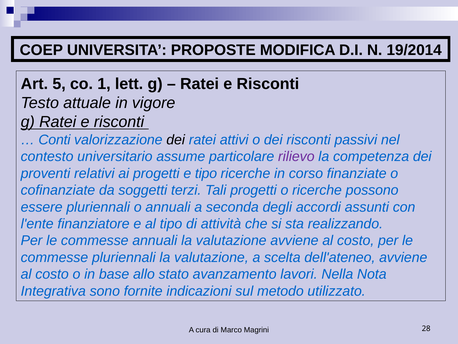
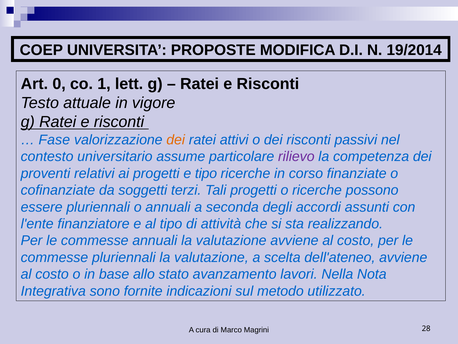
5: 5 -> 0
Conti: Conti -> Fase
dei at (176, 140) colour: black -> orange
